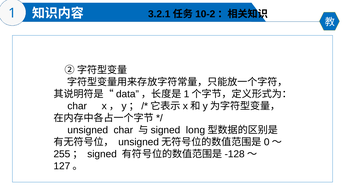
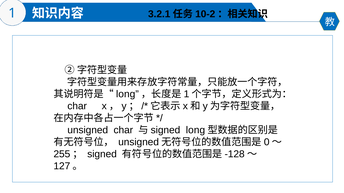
data at (127, 94): data -> long
